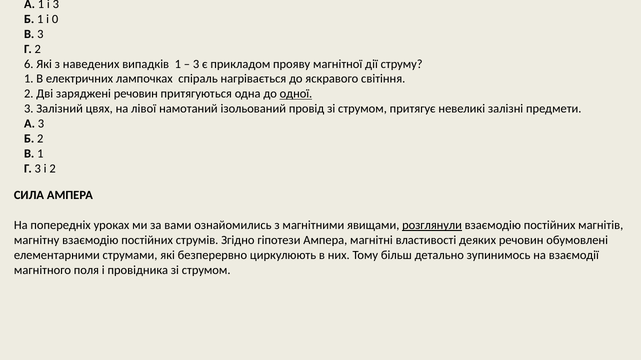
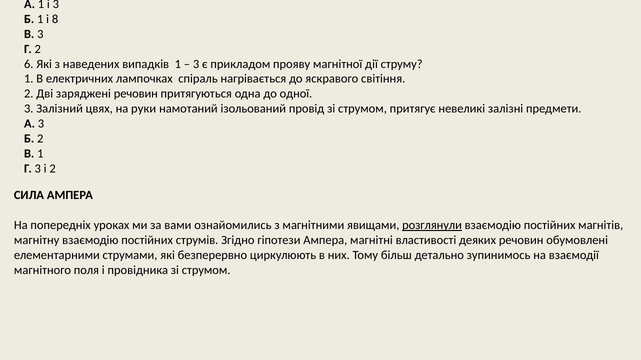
0: 0 -> 8
одної underline: present -> none
лівої: лівої -> руки
